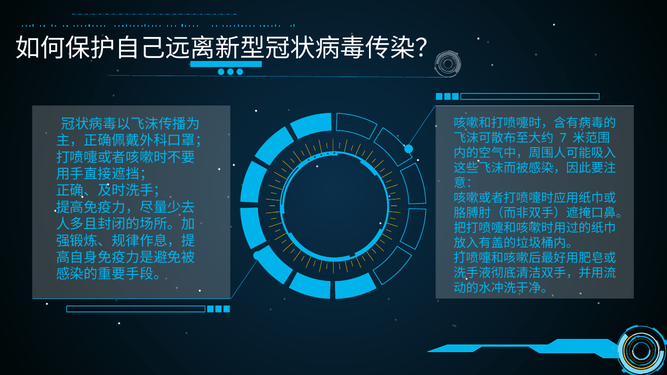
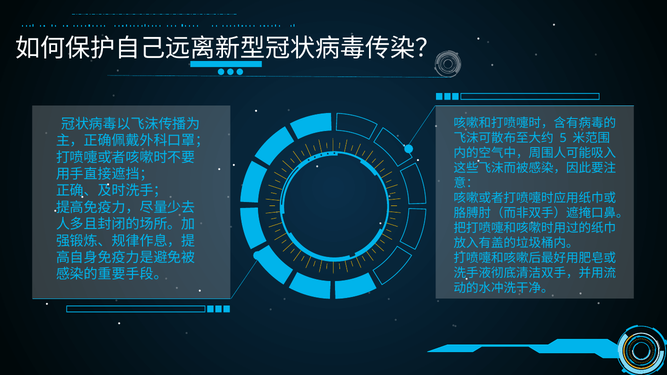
7: 7 -> 5
